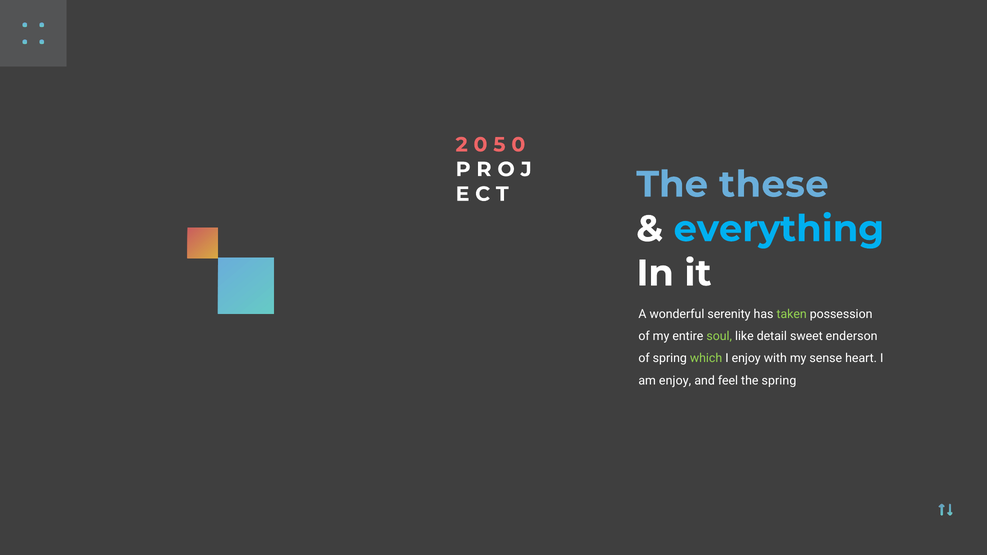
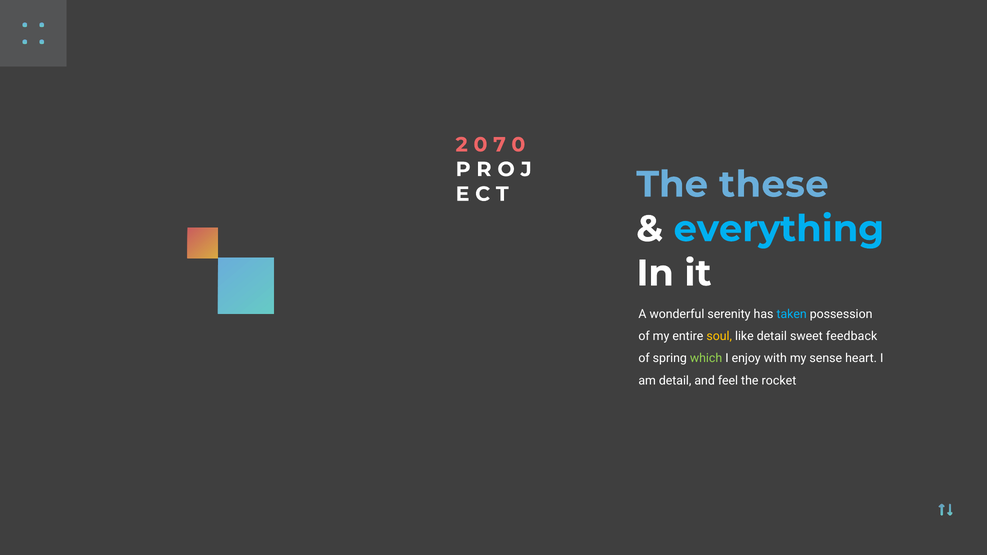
5: 5 -> 7
taken colour: light green -> light blue
soul colour: light green -> yellow
enderson: enderson -> feedback
am enjoy: enjoy -> detail
the spring: spring -> rocket
